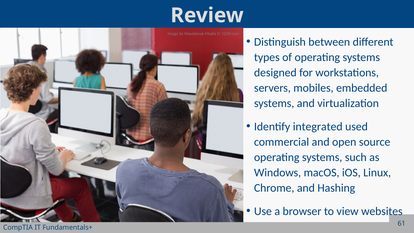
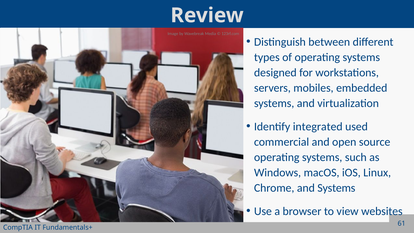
and Hashing: Hashing -> Systems
